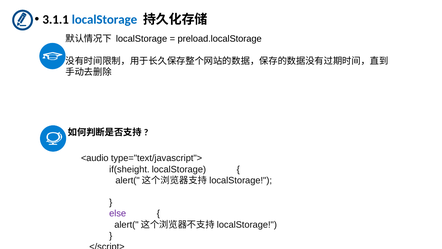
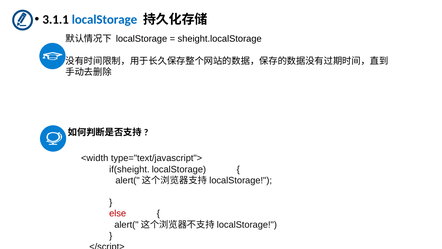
preload.localStorage: preload.localStorage -> sheight.localStorage
<audio: <audio -> <width
else colour: purple -> red
